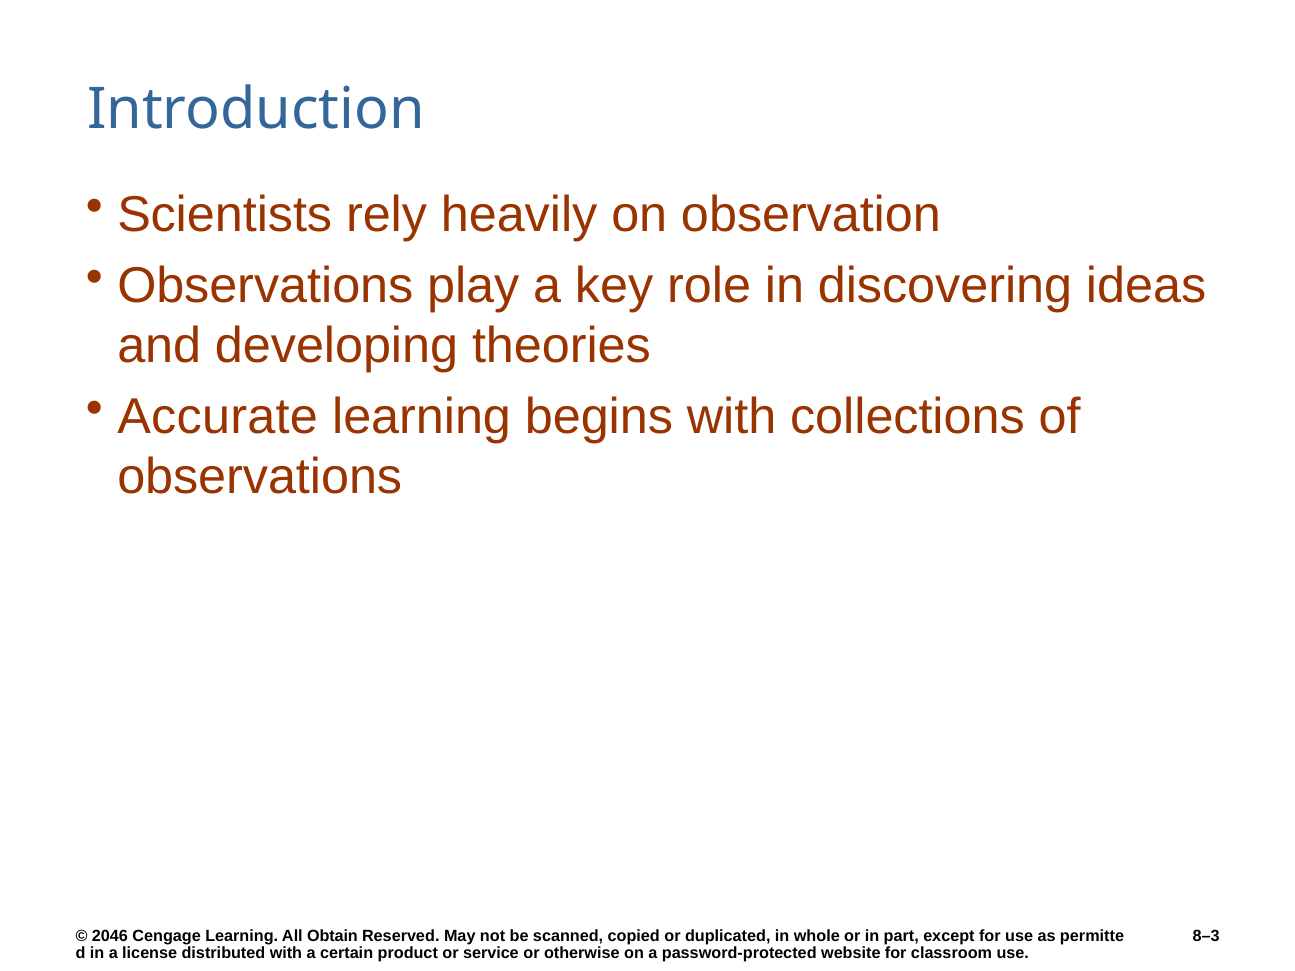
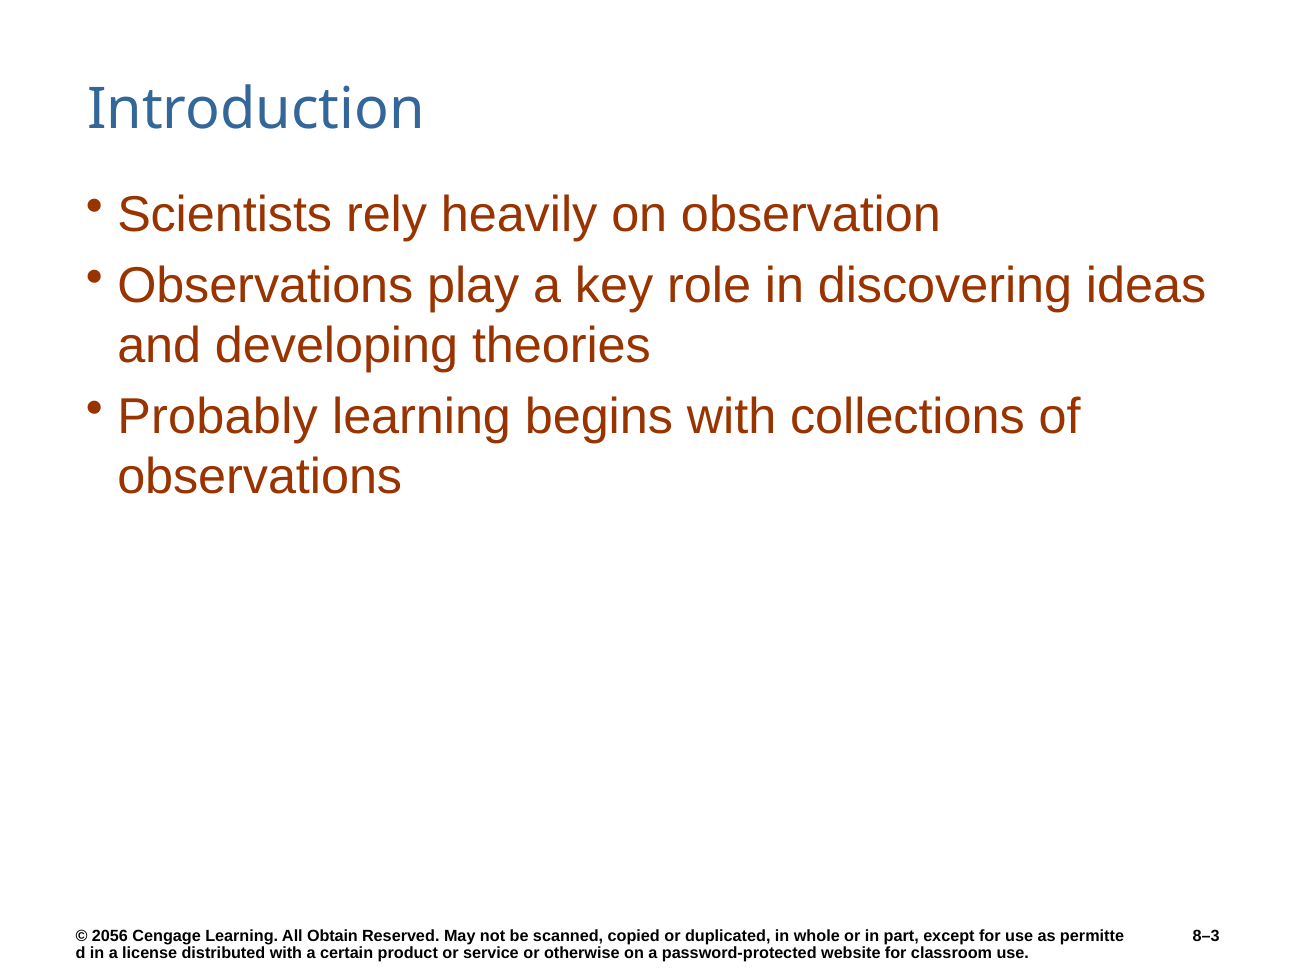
Accurate: Accurate -> Probably
2046: 2046 -> 2056
